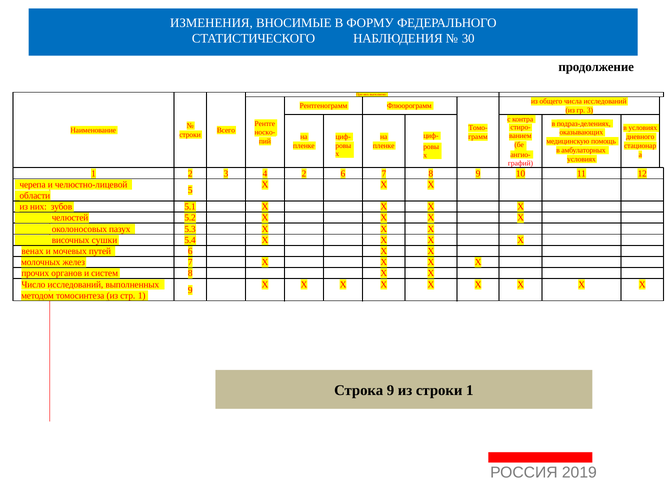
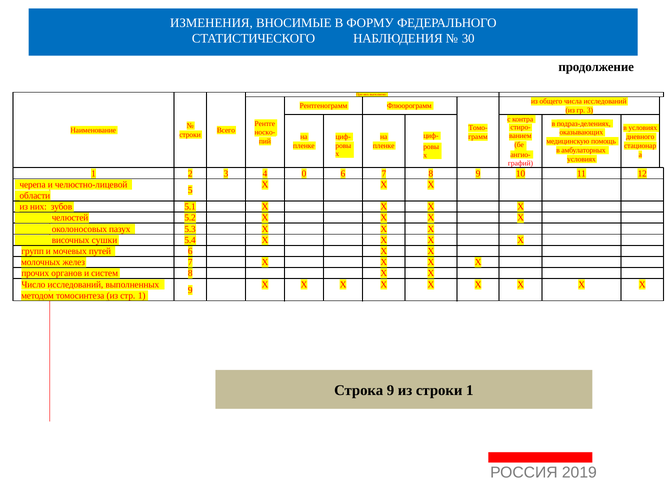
4 2: 2 -> 0
венах: венах -> групп
